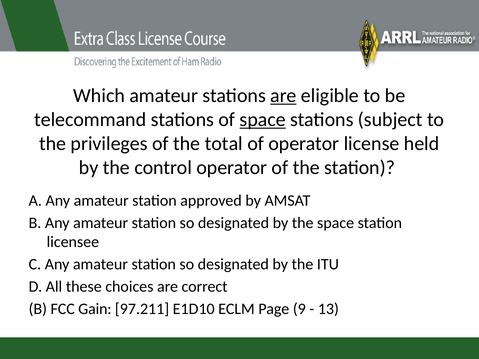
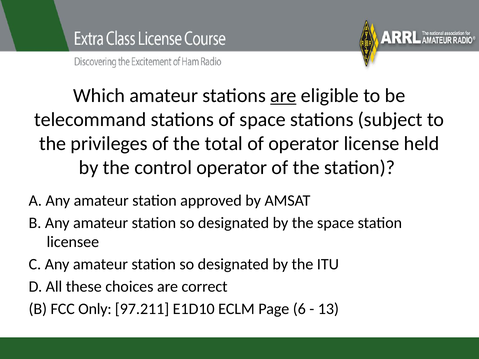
space at (263, 120) underline: present -> none
Gain: Gain -> Only
9: 9 -> 6
